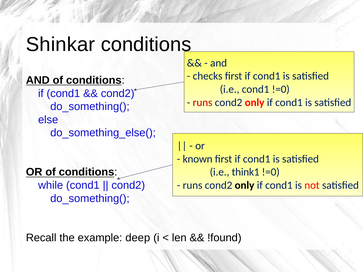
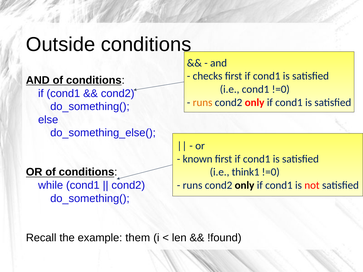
Shinkar: Shinkar -> Outside
runs at (203, 102) colour: red -> orange
deep: deep -> them
